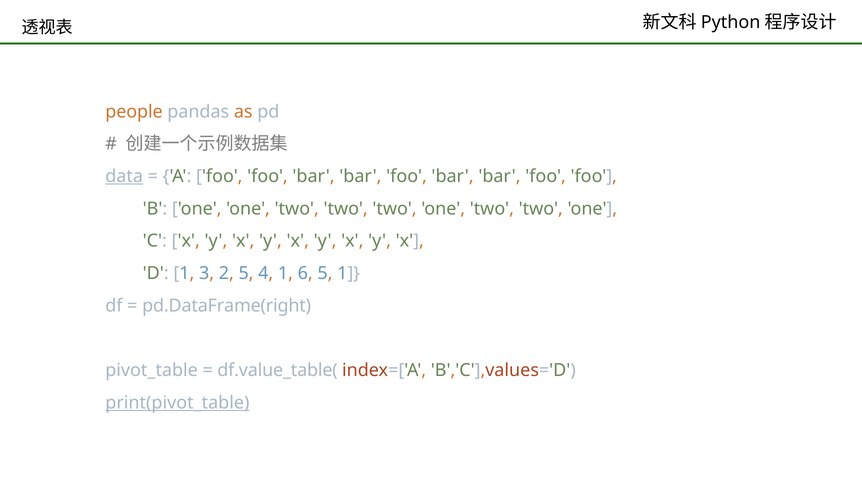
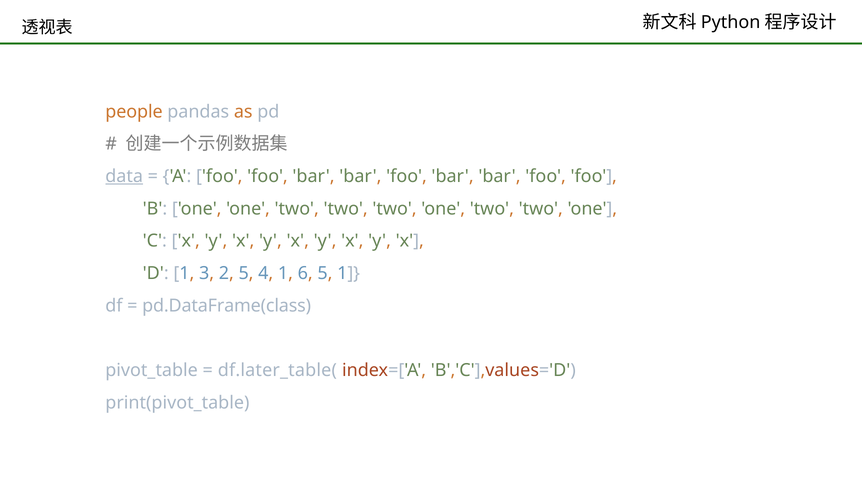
pd.DataFrame(right: pd.DataFrame(right -> pd.DataFrame(class
df.value_table(: df.value_table( -> df.later_table(
print(pivot_table underline: present -> none
